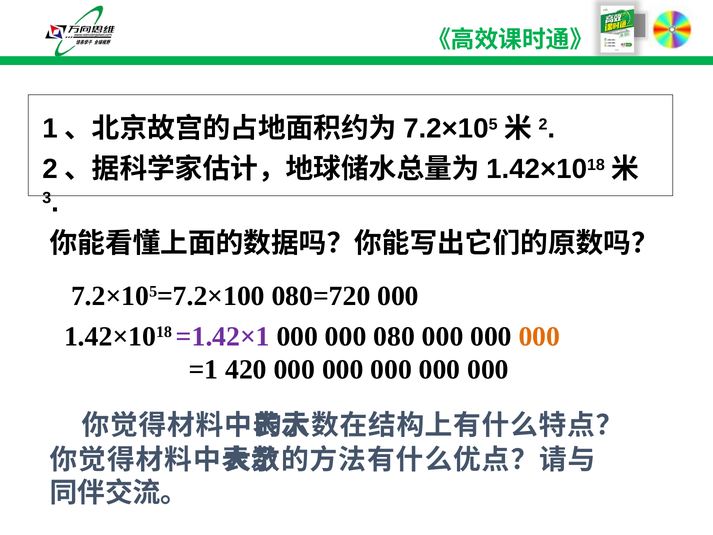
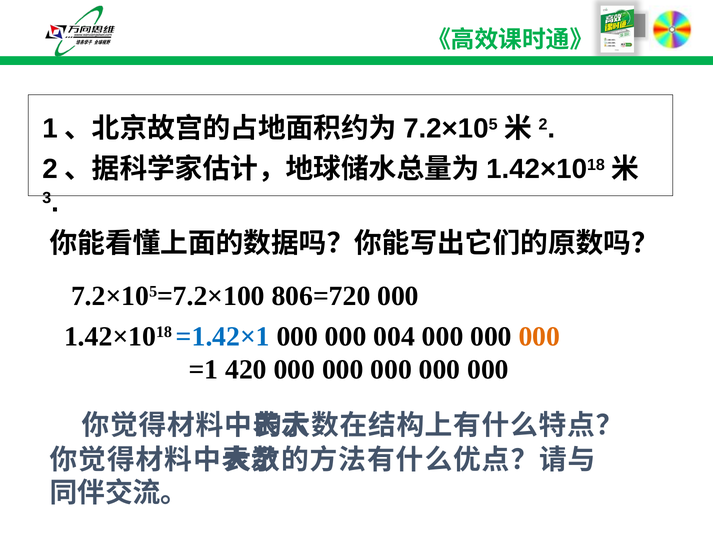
080=720: 080=720 -> 806=720
=1.42×1 colour: purple -> blue
080: 080 -> 004
